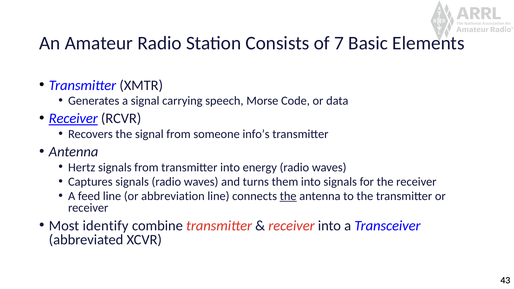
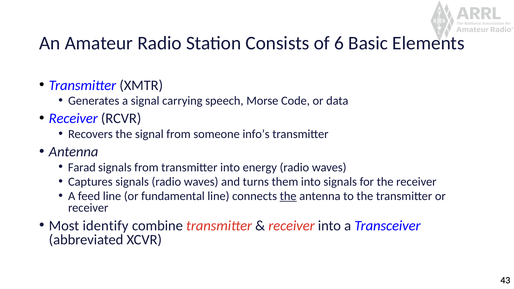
7: 7 -> 6
Receiver at (73, 119) underline: present -> none
Hertz: Hertz -> Farad
abbreviation: abbreviation -> fundamental
